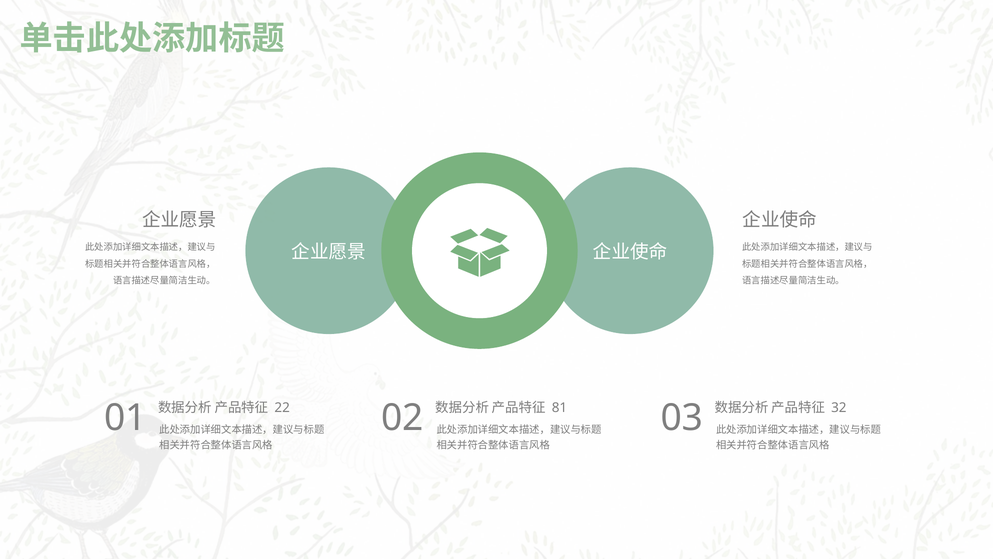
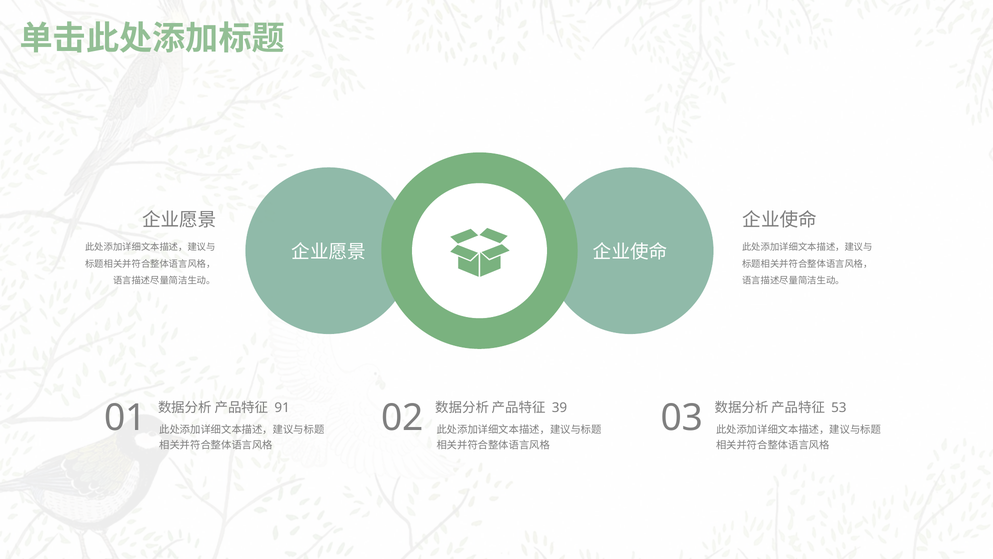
22: 22 -> 91
81: 81 -> 39
32: 32 -> 53
